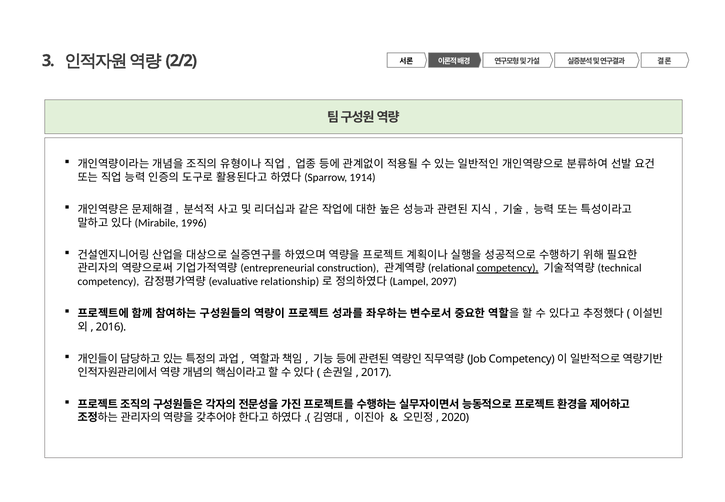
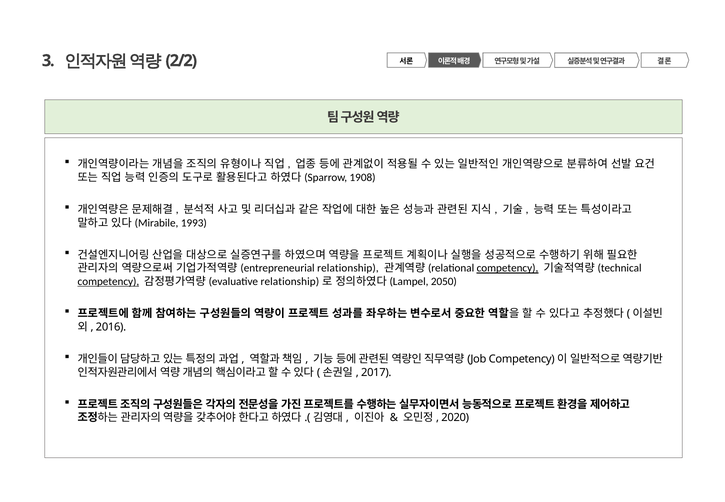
1914: 1914 -> 1908
1996: 1996 -> 1993
construction at (348, 268): construction -> relationship
competency at (108, 282) underline: none -> present
2097: 2097 -> 2050
